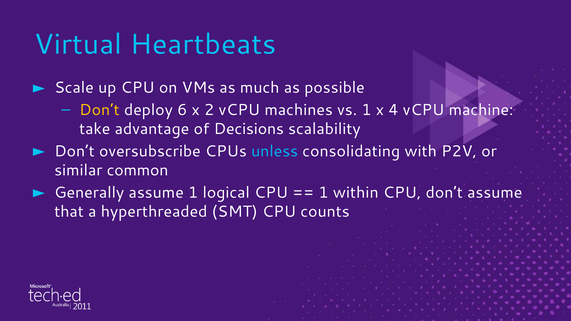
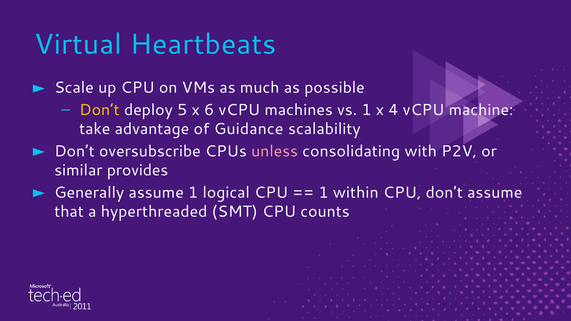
6: 6 -> 5
2: 2 -> 6
Decisions: Decisions -> Guidance
unless colour: light blue -> pink
common: common -> provides
